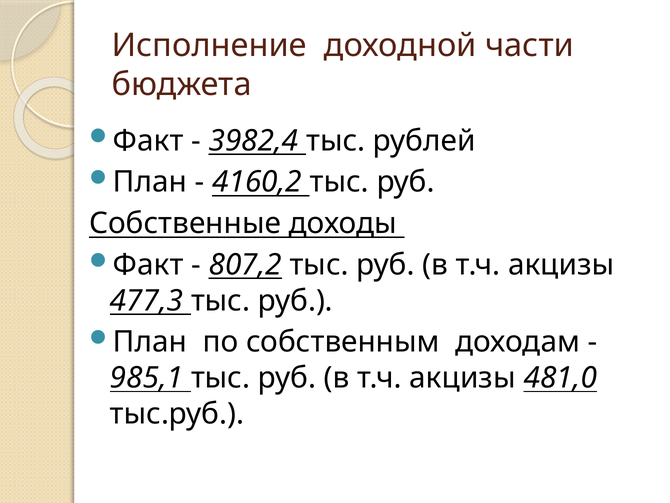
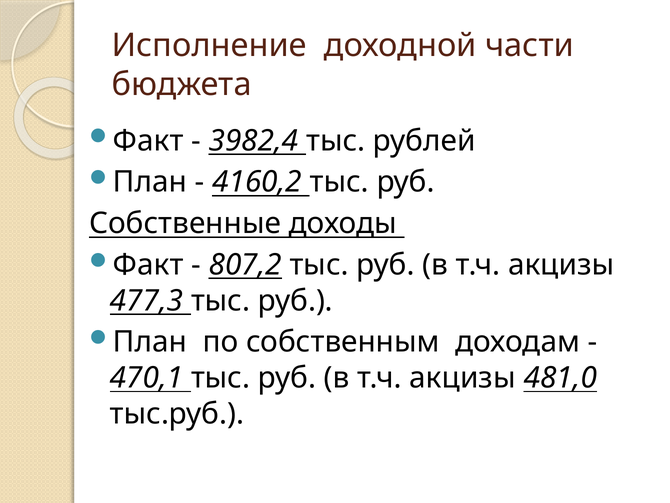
985,1: 985,1 -> 470,1
